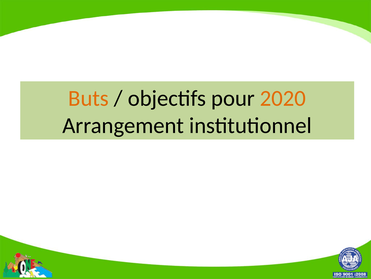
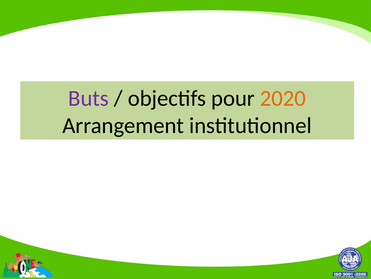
Buts colour: orange -> purple
